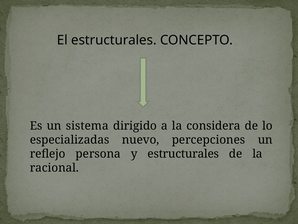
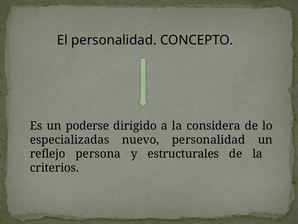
El estructurales: estructurales -> personalidad
sistema: sistema -> poderse
nuevo percepciones: percepciones -> personalidad
racional: racional -> criterios
